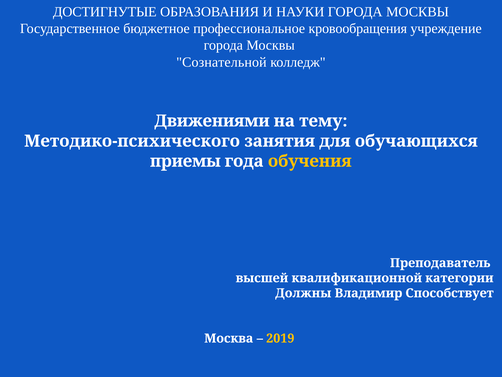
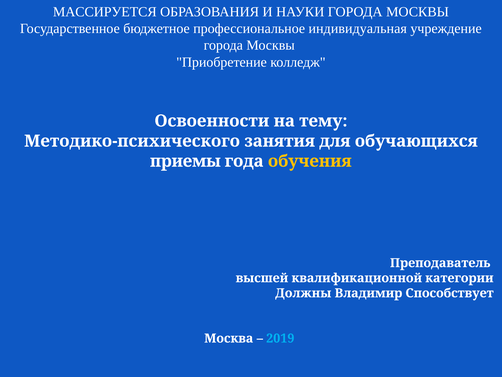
ДОСТИГНУТЫЕ: ДОСТИГНУТЫЕ -> МАССИРУЕТСЯ
кровообращения: кровообращения -> индивидуальная
Сознательной: Сознательной -> Приобретение
Движениями: Движениями -> Освоенности
2019 colour: yellow -> light blue
